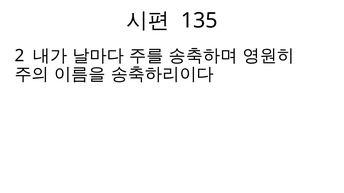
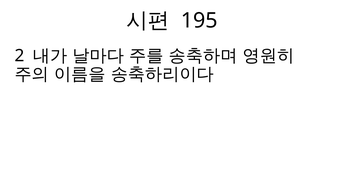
135: 135 -> 195
